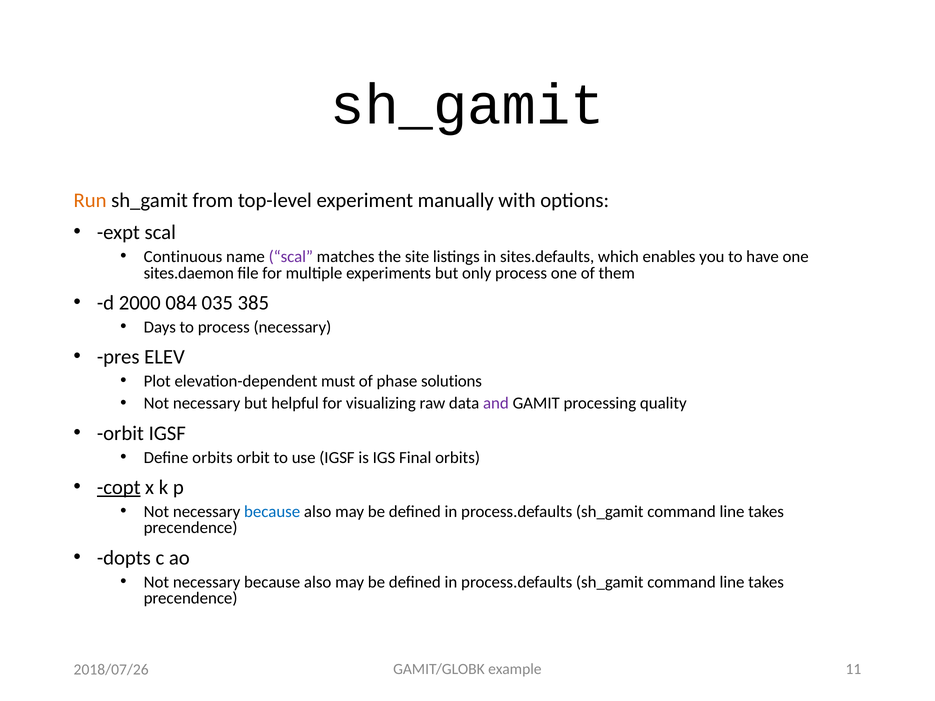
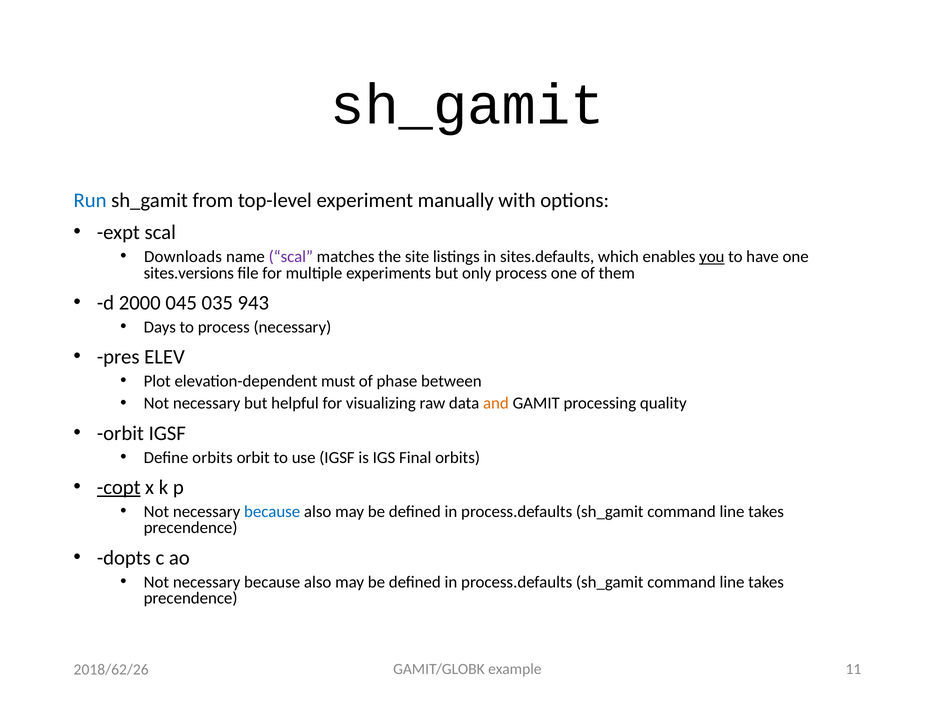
Run colour: orange -> blue
Continuous: Continuous -> Downloads
you underline: none -> present
sites.daemon: sites.daemon -> sites.versions
084: 084 -> 045
385: 385 -> 943
solutions: solutions -> between
and colour: purple -> orange
2018/07/26: 2018/07/26 -> 2018/62/26
